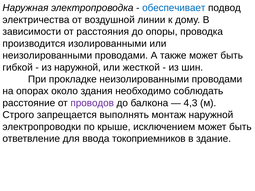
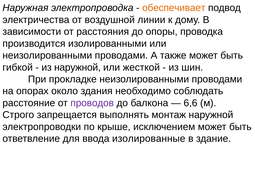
обеспечивает colour: blue -> orange
4,3: 4,3 -> 6,6
токоприемников: токоприемников -> изолированные
